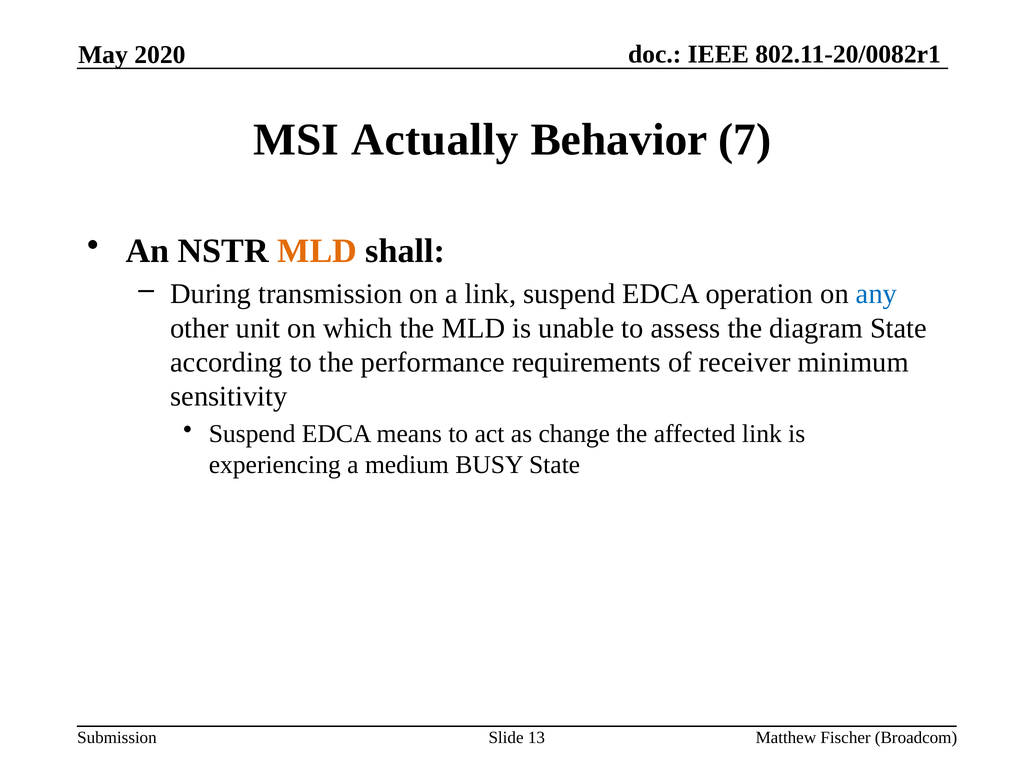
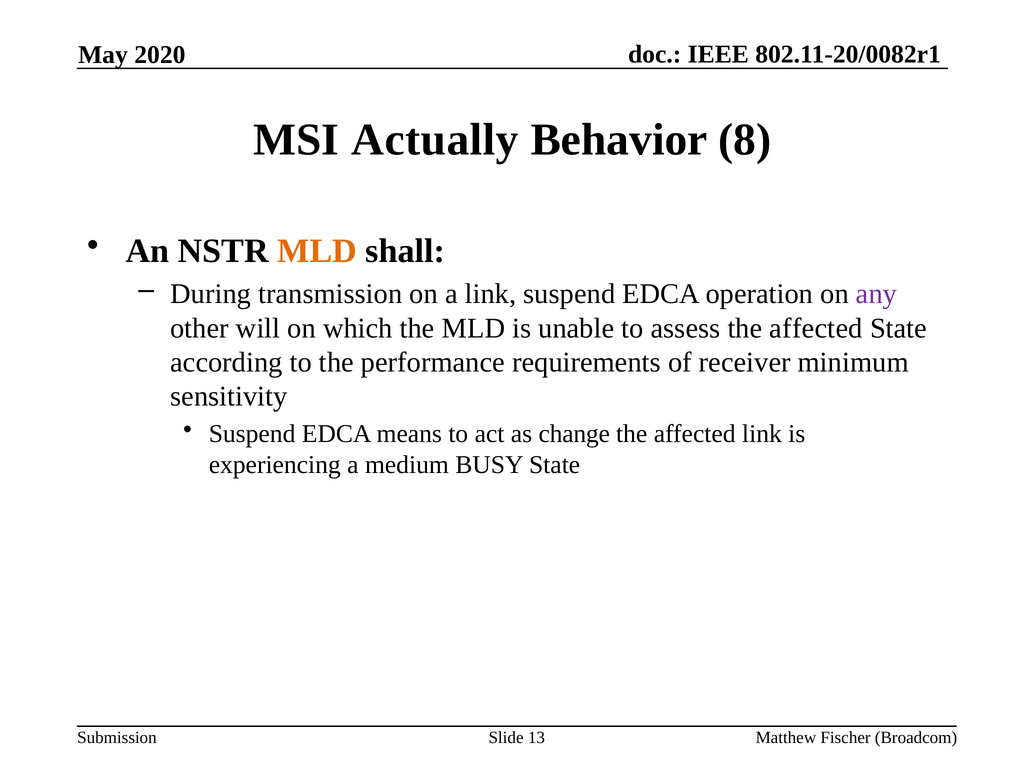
7: 7 -> 8
any colour: blue -> purple
unit: unit -> will
assess the diagram: diagram -> affected
